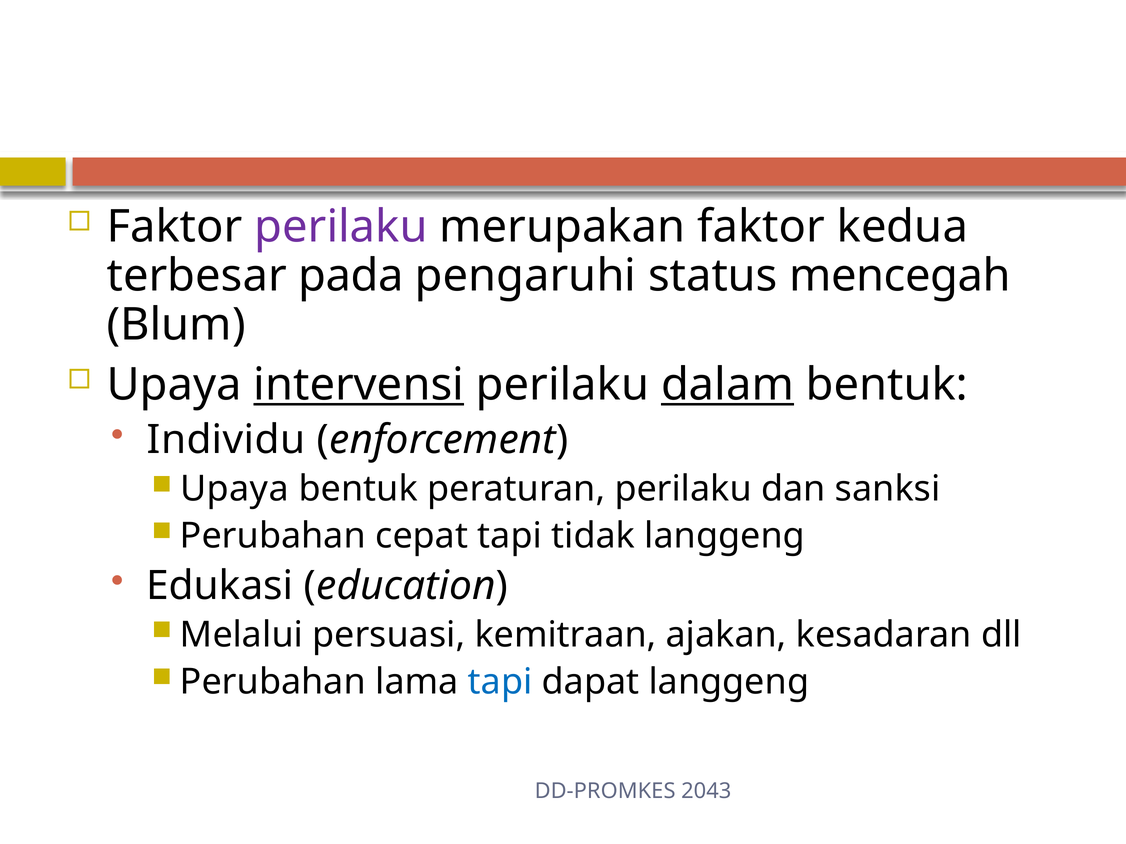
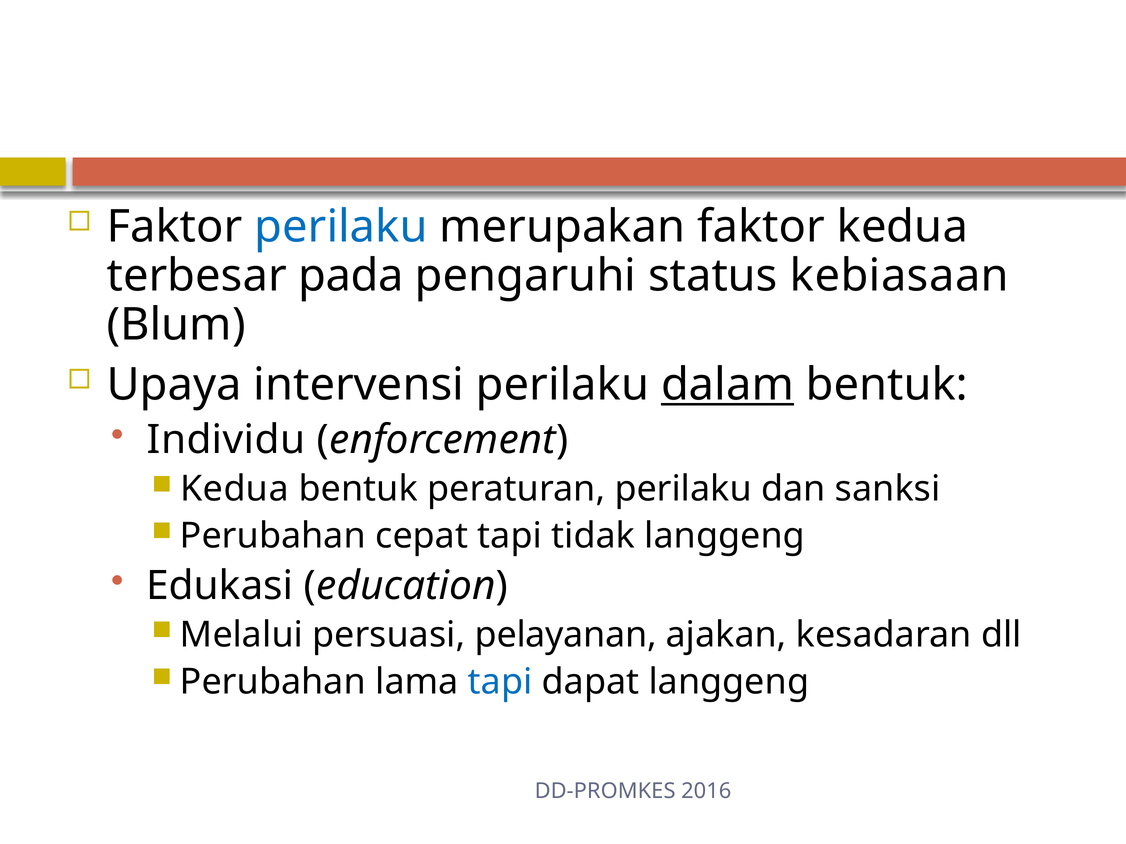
perilaku at (341, 227) colour: purple -> blue
mencegah: mencegah -> kebiasaan
intervensi underline: present -> none
Upaya at (234, 489): Upaya -> Kedua
kemitraan: kemitraan -> pelayanan
2043: 2043 -> 2016
